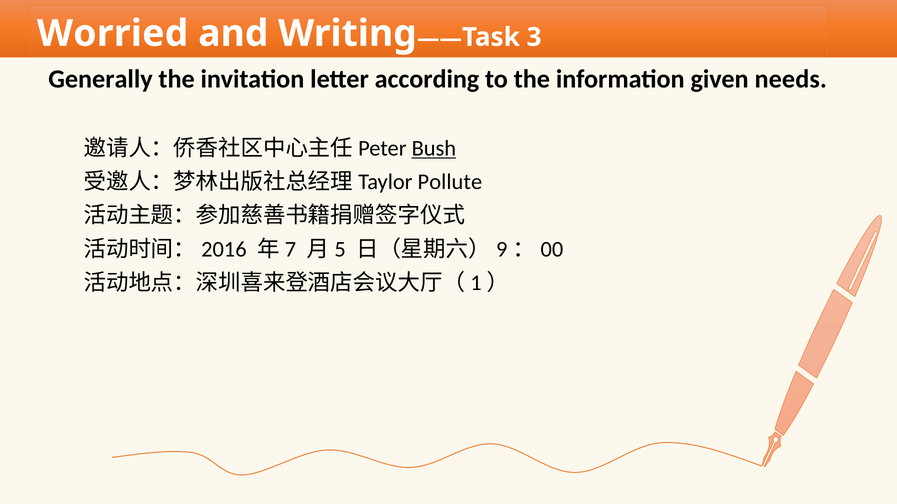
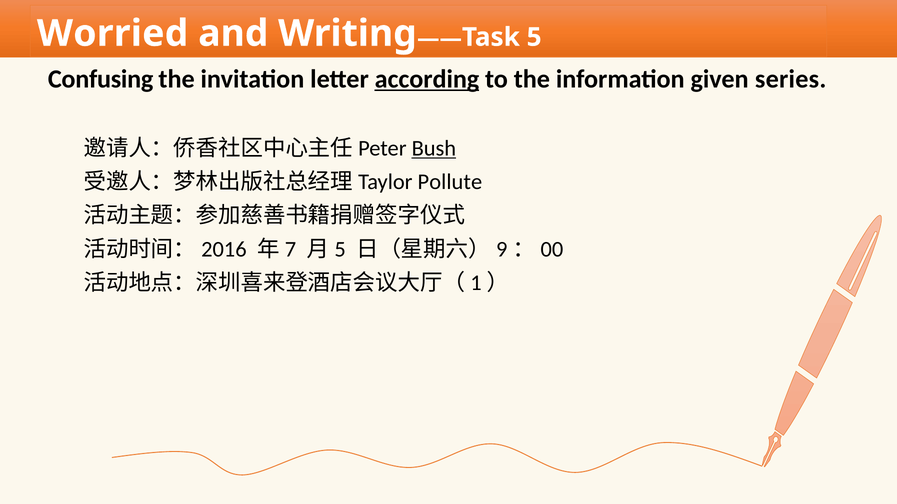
3: 3 -> 5
Generally: Generally -> Confusing
according underline: none -> present
needs: needs -> series
